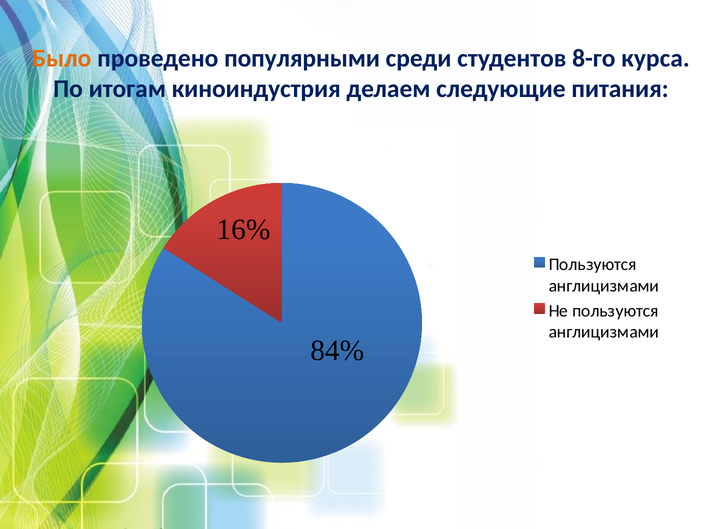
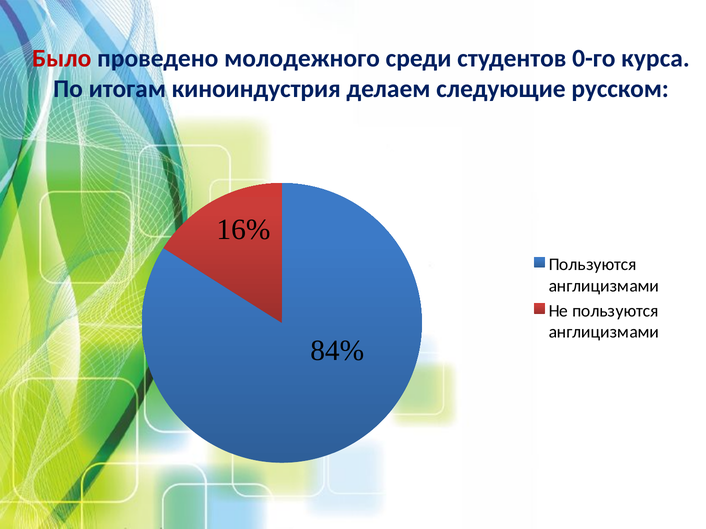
Было colour: orange -> red
популярными: популярными -> молодежного
8-го: 8-го -> 0-го
питания: питания -> русском
